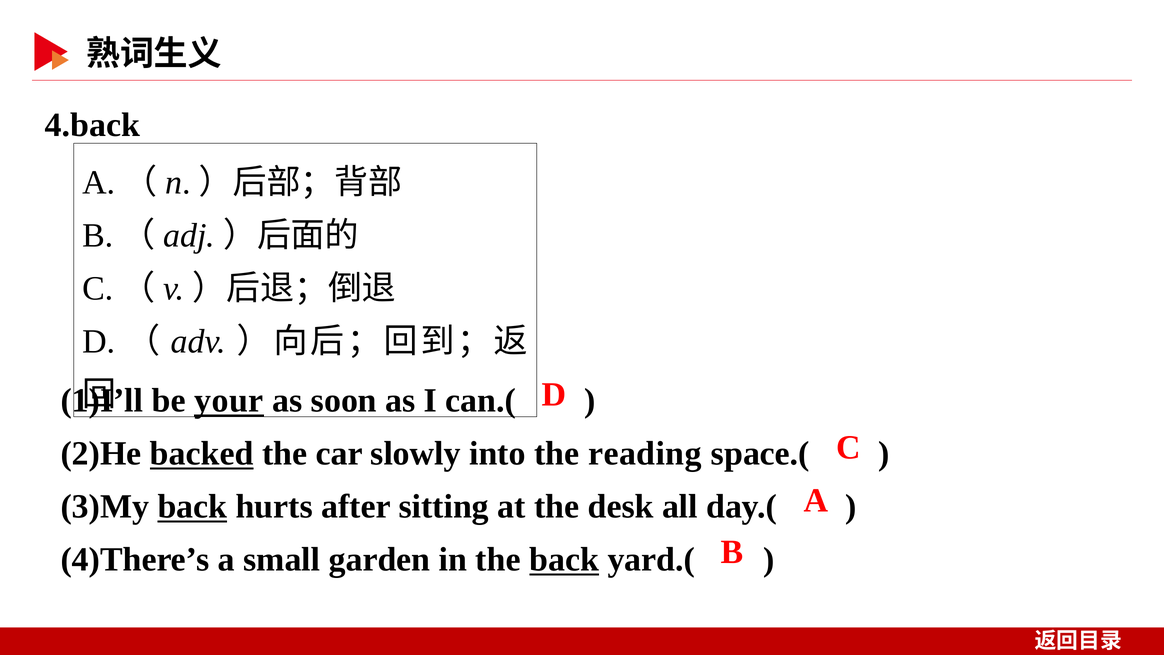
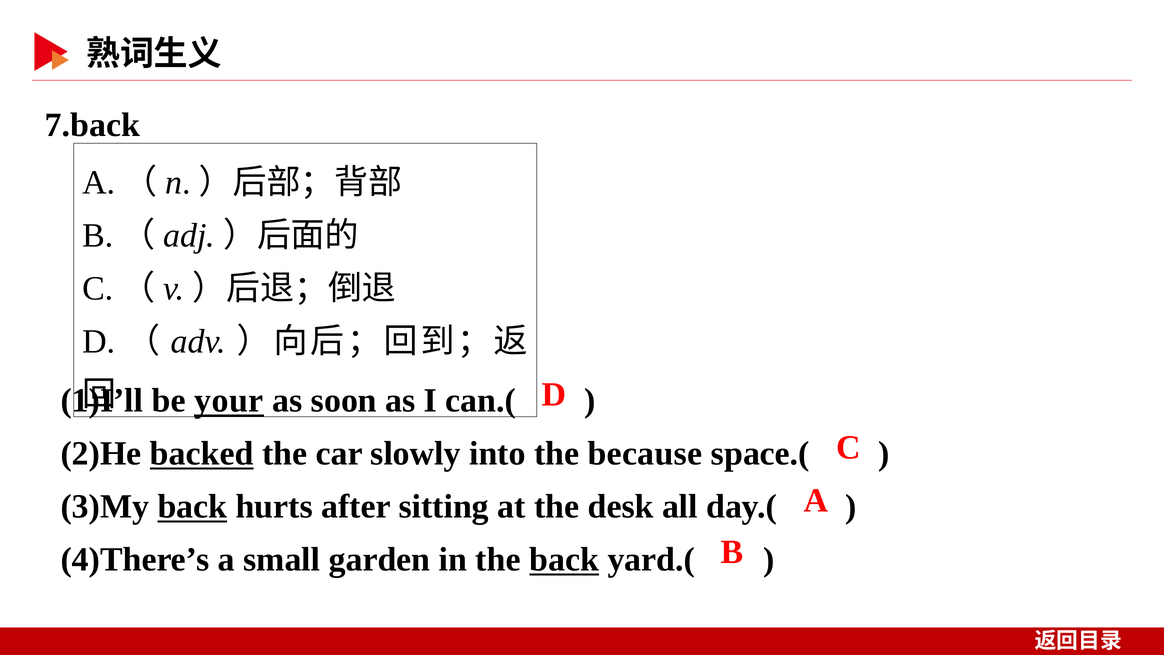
4.back: 4.back -> 7.back
reading: reading -> because
